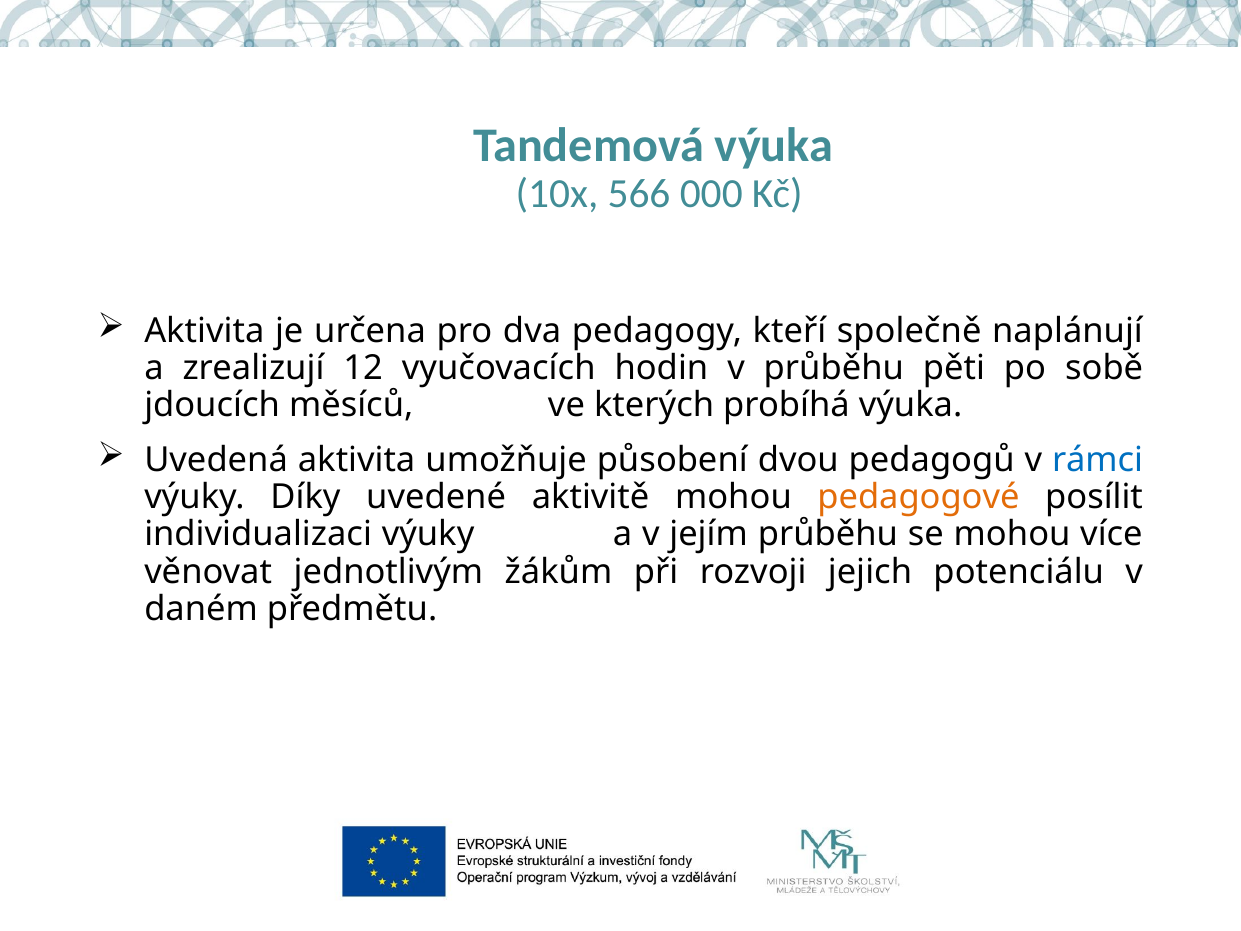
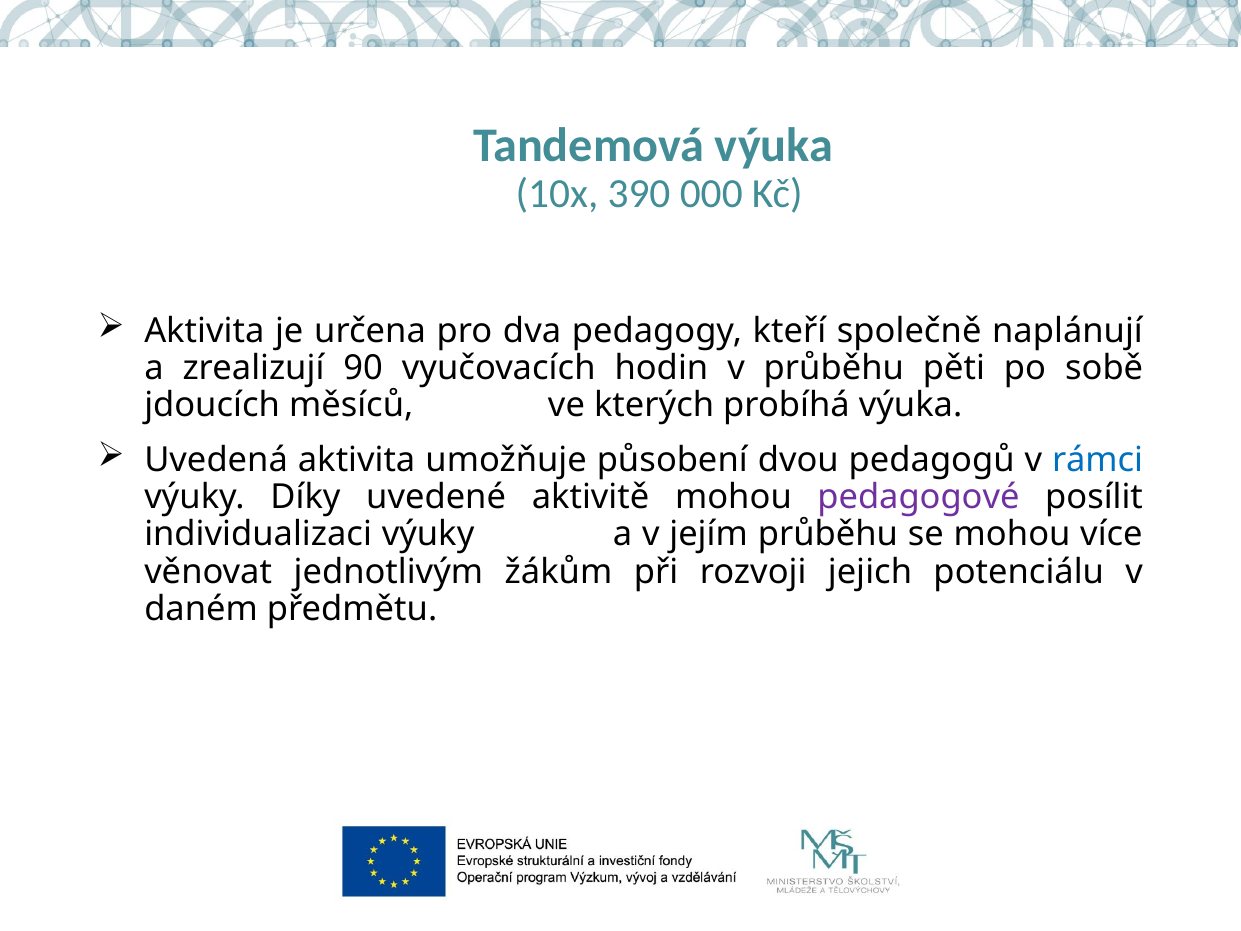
566: 566 -> 390
12: 12 -> 90
pedagogové colour: orange -> purple
